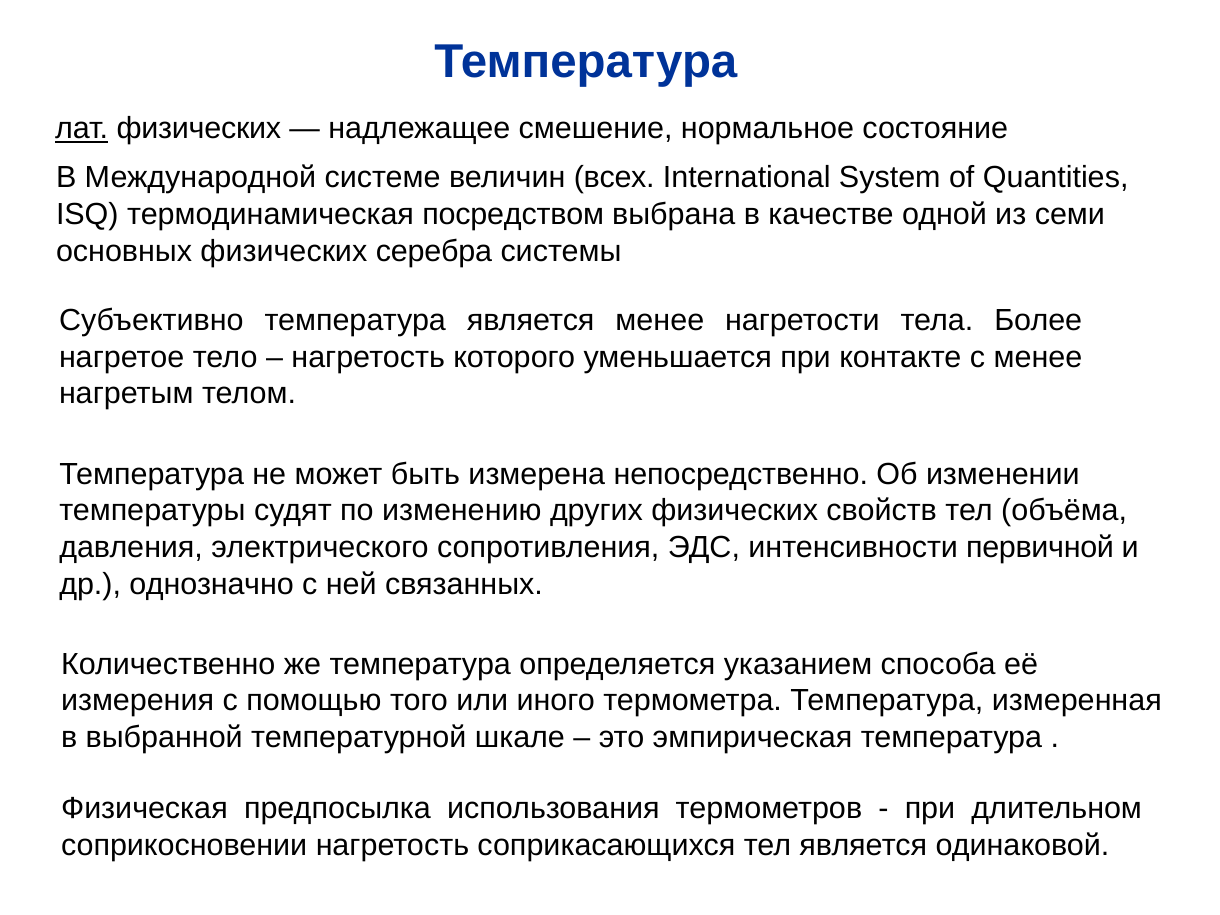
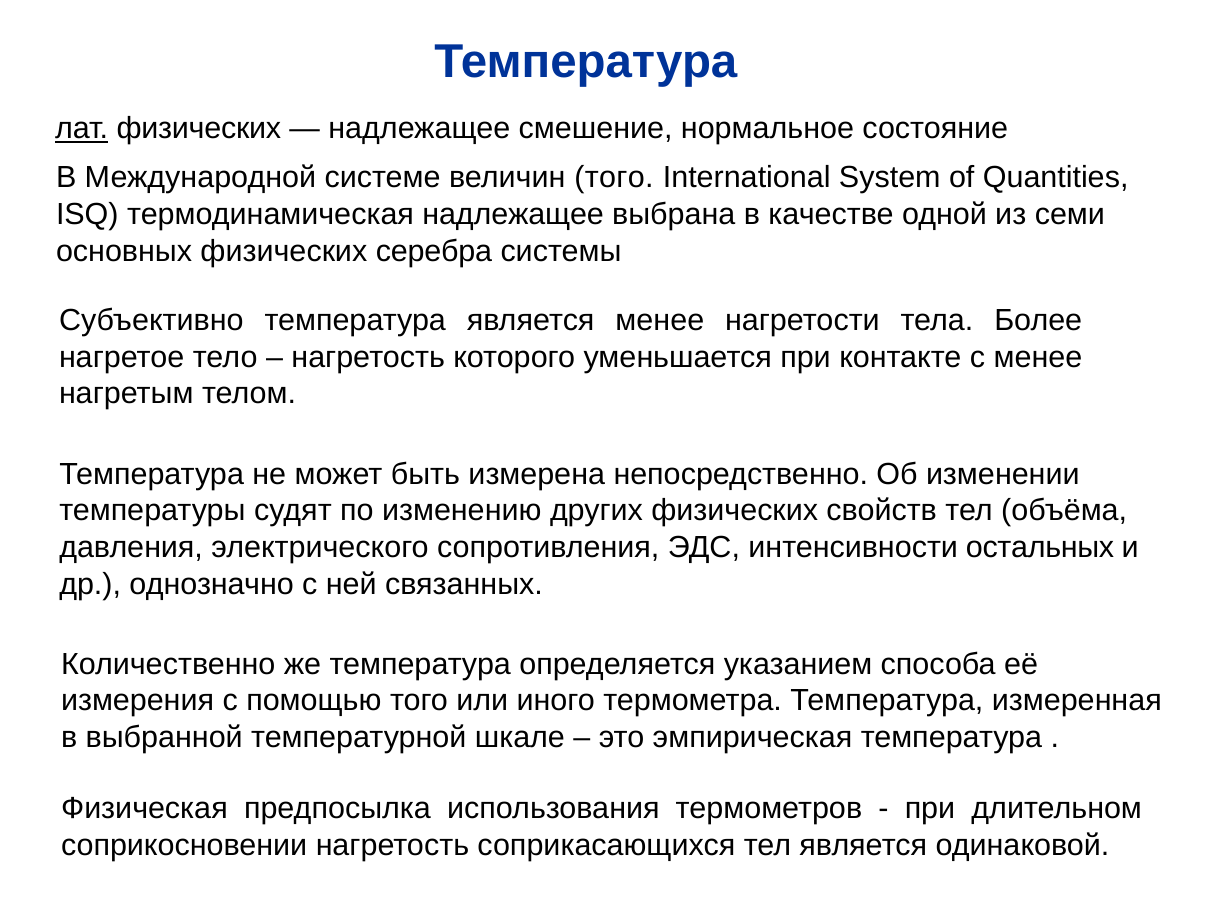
величин всех: всех -> того
термодинамическая посредством: посредством -> надлежащее
первичной: первичной -> остальных
